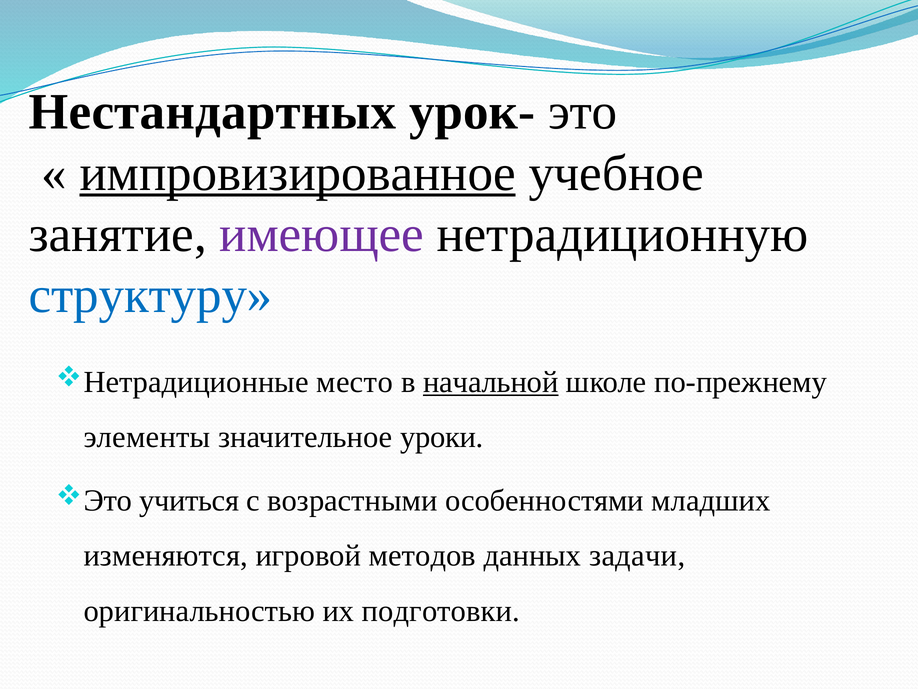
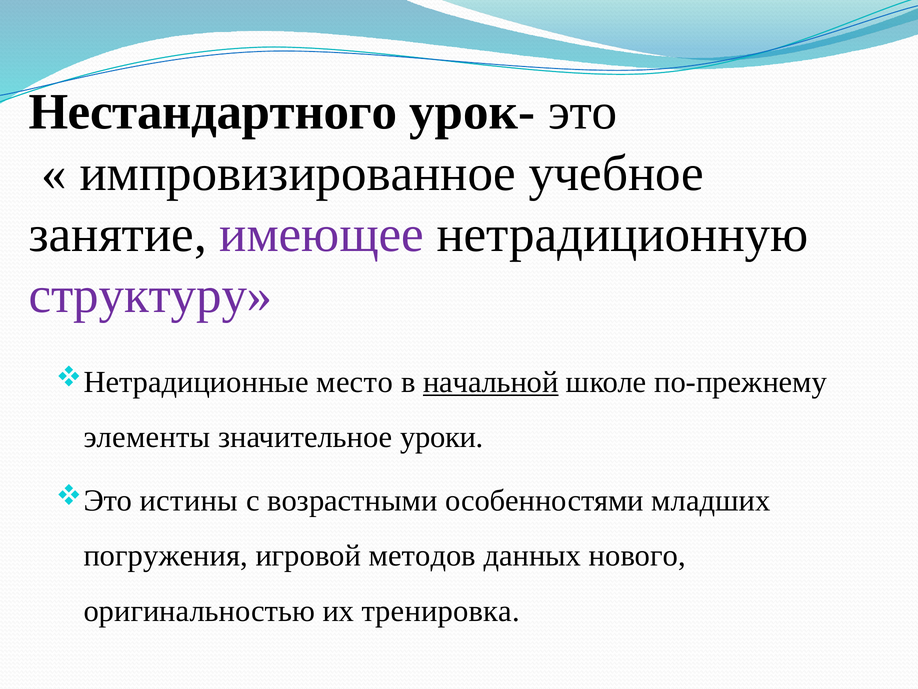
Нестандартных: Нестандартных -> Нестандартного
импровизированное underline: present -> none
структуру colour: blue -> purple
учиться: учиться -> истины
изменяются: изменяются -> погружения
задачи: задачи -> нового
подготовки: подготовки -> тренировка
